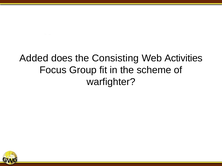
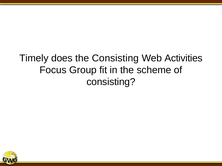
Added: Added -> Timely
warfighter at (111, 82): warfighter -> consisting
